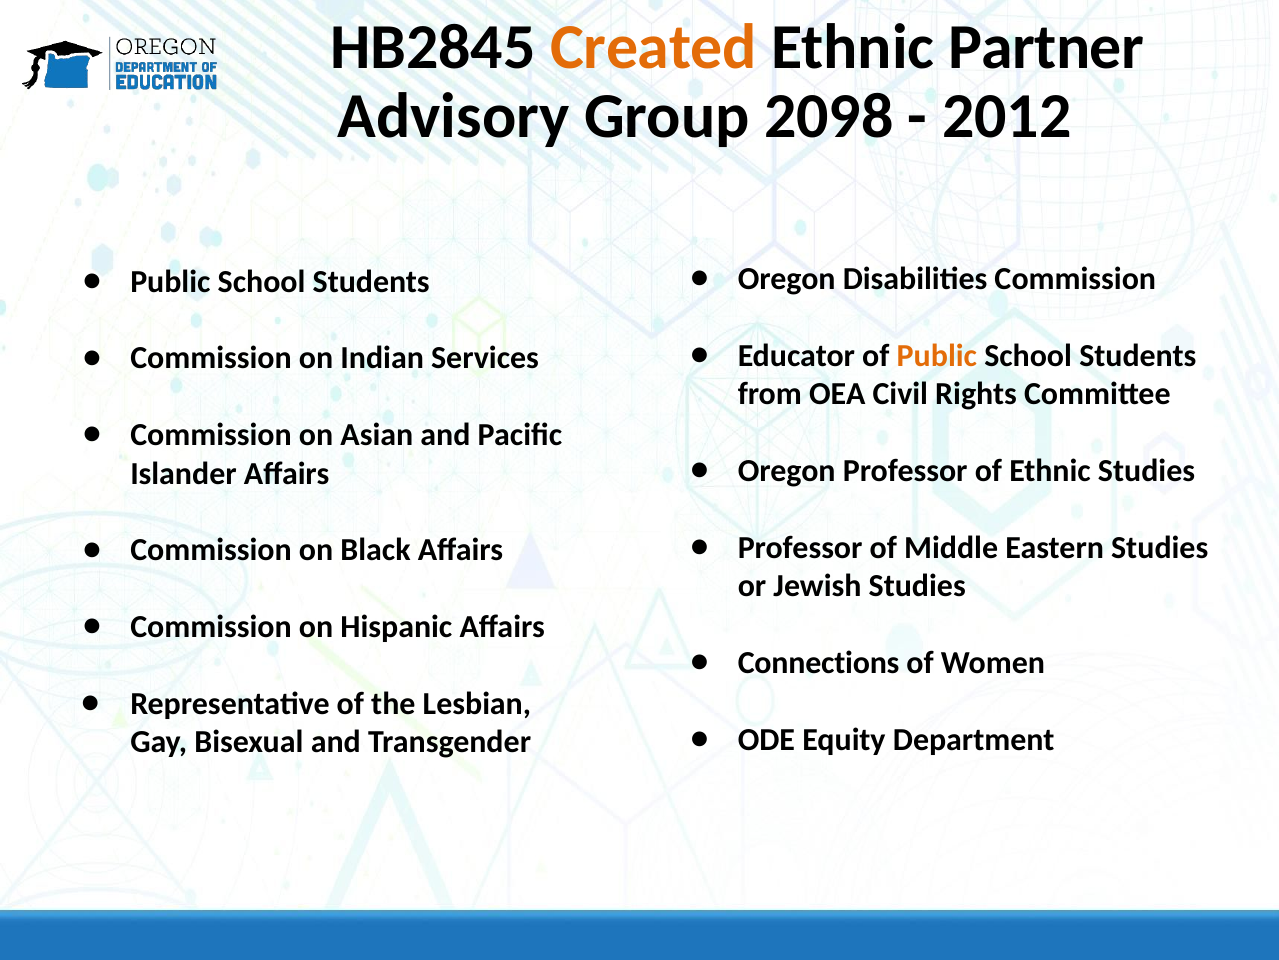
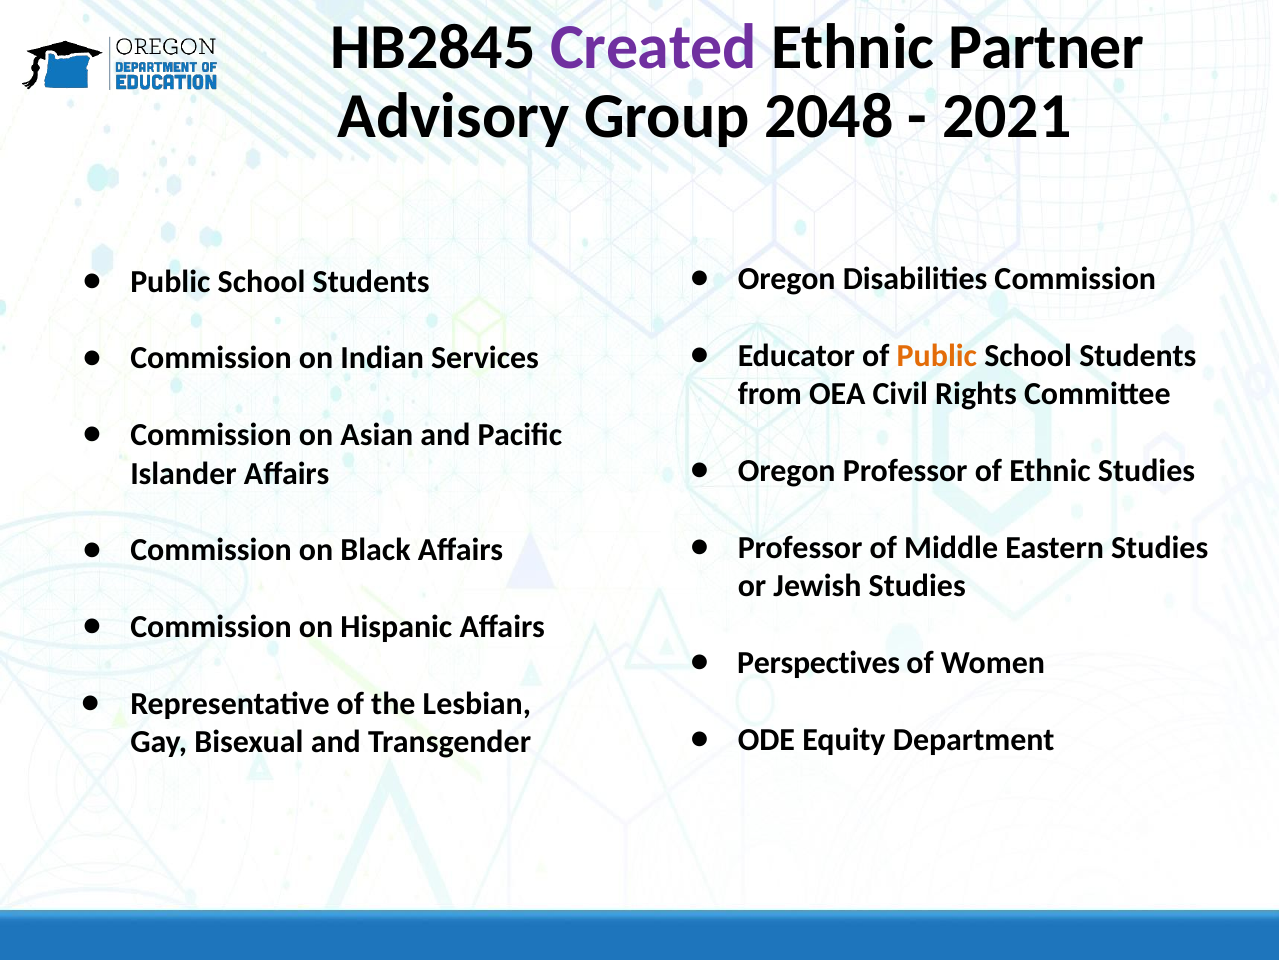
Created colour: orange -> purple
2098: 2098 -> 2048
2012: 2012 -> 2021
Connections: Connections -> Perspectives
